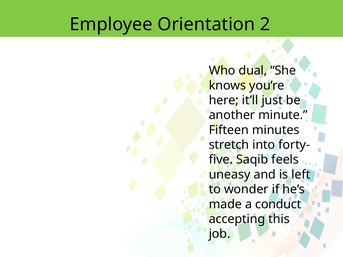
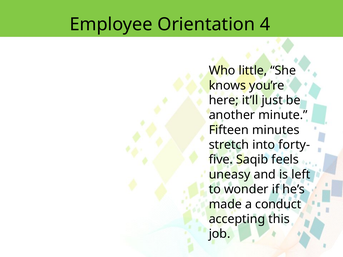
2: 2 -> 4
dual: dual -> little
